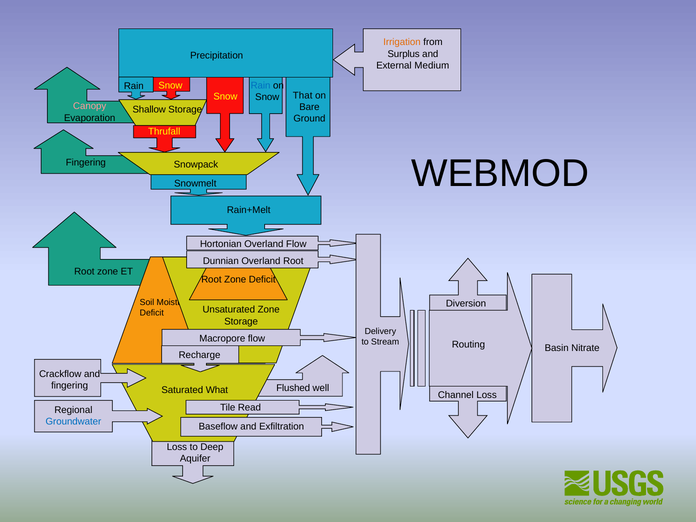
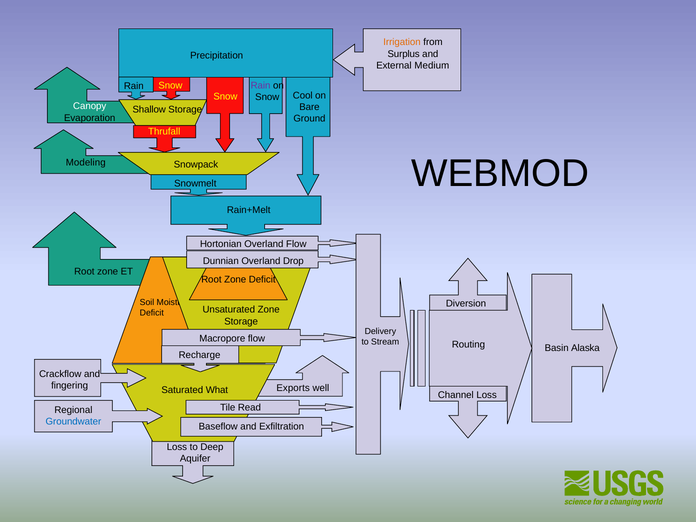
Rain at (261, 85) colour: blue -> purple
That: That -> Cool
Canopy colour: pink -> white
Fingering at (86, 163): Fingering -> Modeling
Overland Root: Root -> Drop
Nitrate: Nitrate -> Alaska
Flushed: Flushed -> Exports
